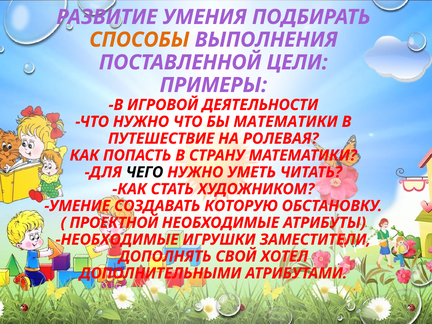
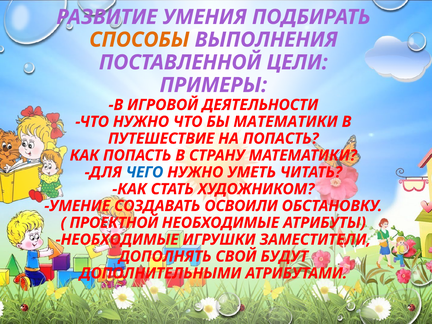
НА РОЛЕВАЯ: РОЛЕВАЯ -> ПОПАСТЬ
ЧЕГО colour: black -> blue
КОТОРУЮ: КОТОРУЮ -> ОСВОИЛИ
ХОТЕЛ: ХОТЕЛ -> БУДУТ
